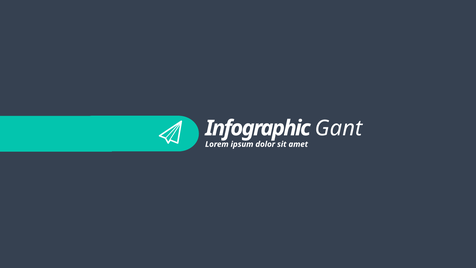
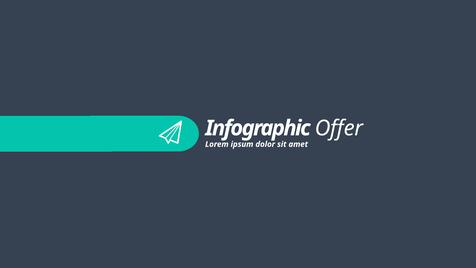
Gant: Gant -> Offer
